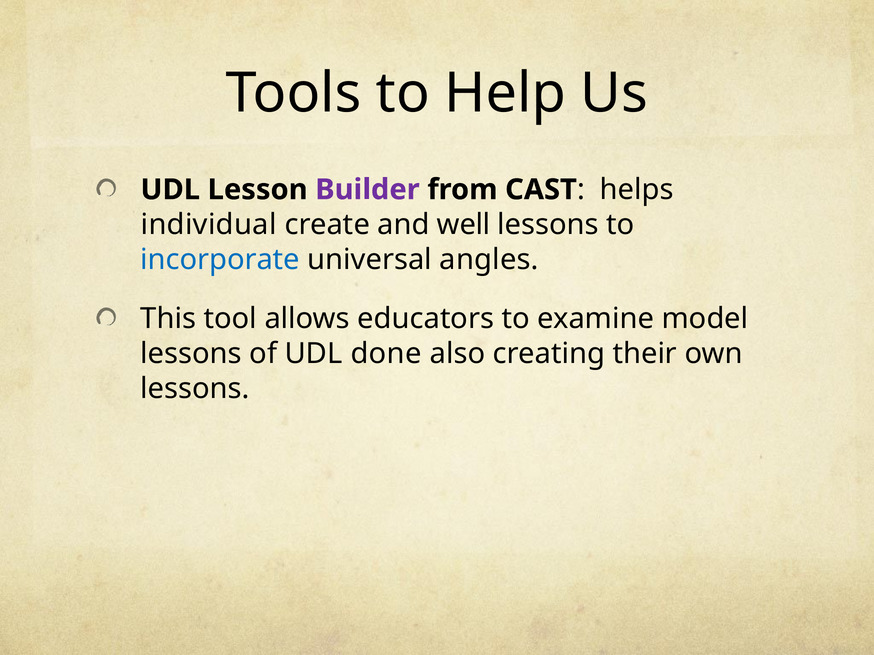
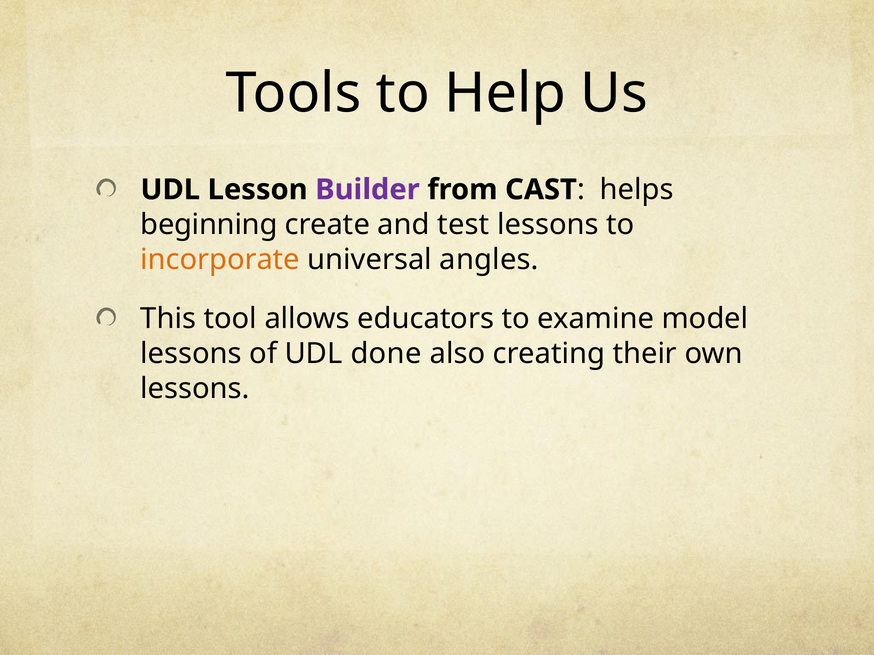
individual: individual -> beginning
well: well -> test
incorporate colour: blue -> orange
